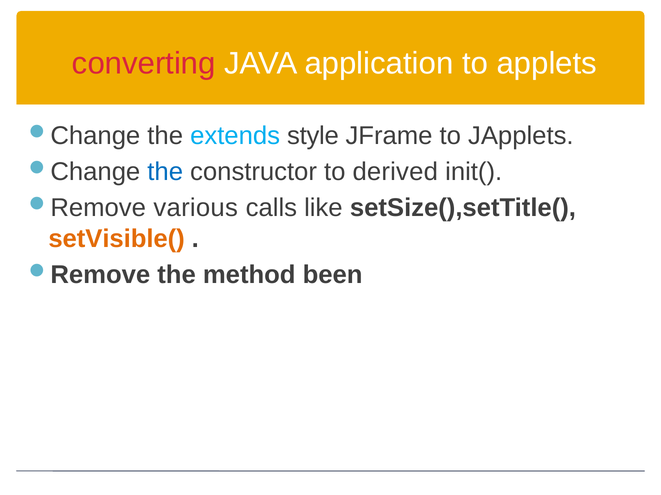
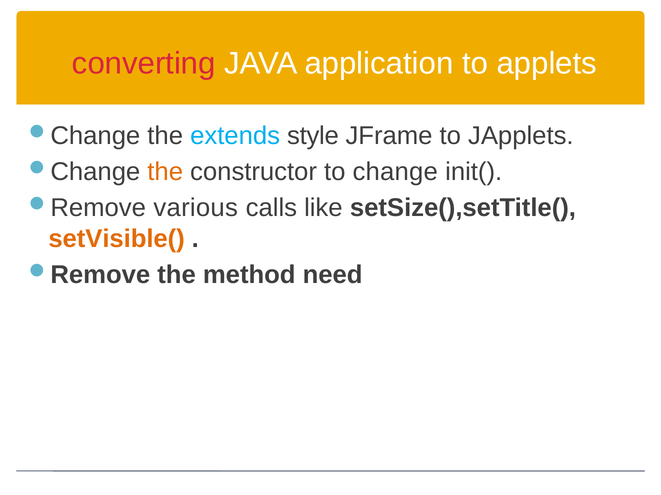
the at (165, 172) colour: blue -> orange
derived: derived -> change
been: been -> need
